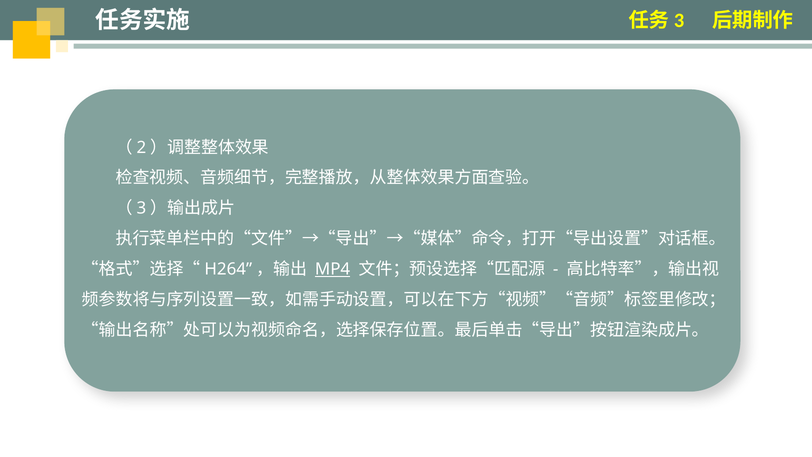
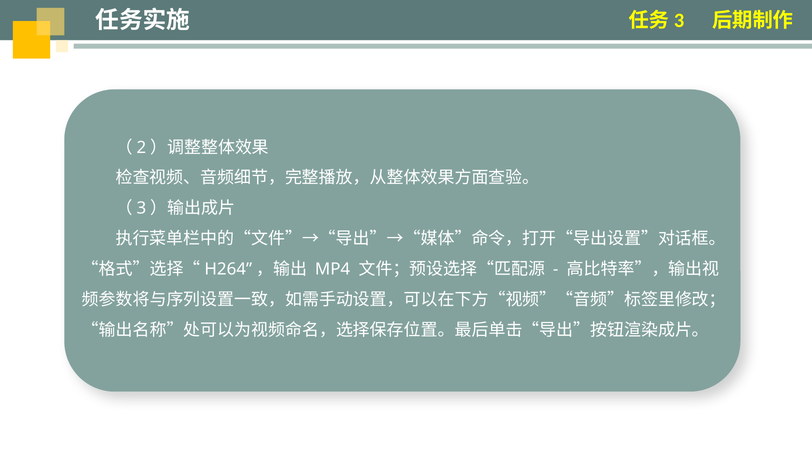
MP4 underline: present -> none
